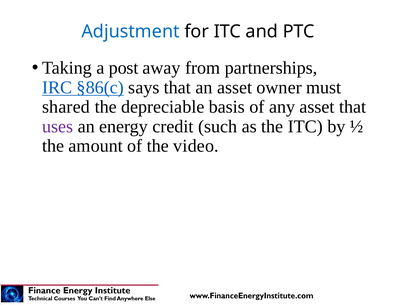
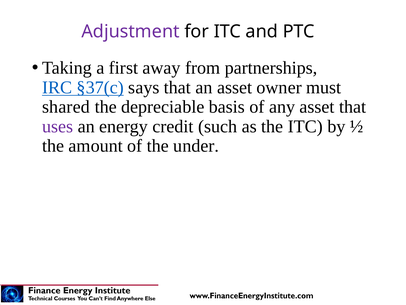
Adjustment colour: blue -> purple
post: post -> first
§86(c: §86(c -> §37(c
video: video -> under
